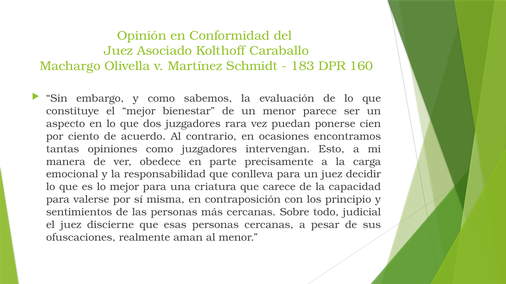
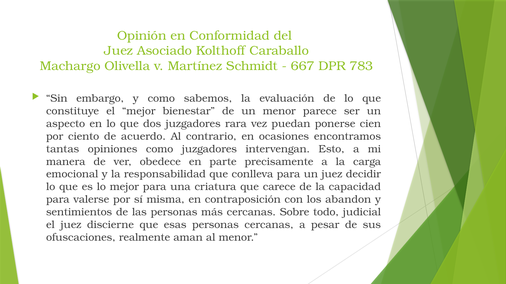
183: 183 -> 667
160: 160 -> 783
principio: principio -> abandon
